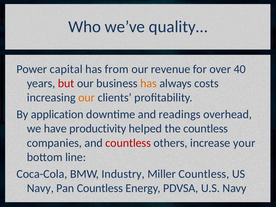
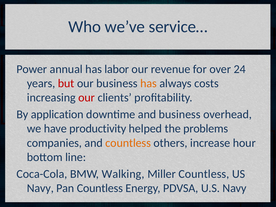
quality…: quality… -> service…
capital: capital -> annual
from: from -> labor
40: 40 -> 24
our at (87, 98) colour: orange -> red
and readings: readings -> business
the countless: countless -> problems
countless at (128, 143) colour: red -> orange
your: your -> hour
Industry: Industry -> Walking
